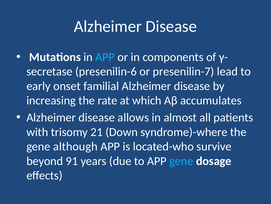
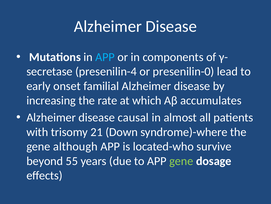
presenilin-6: presenilin-6 -> presenilin-4
presenilin-7: presenilin-7 -> presenilin-0
allows: allows -> causal
91: 91 -> 55
gene at (181, 160) colour: light blue -> light green
